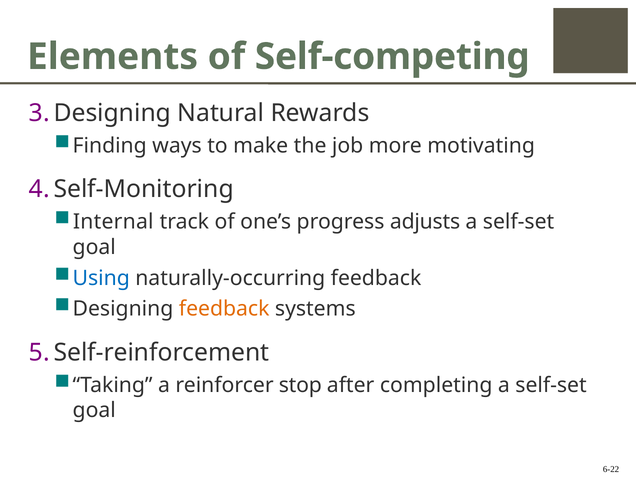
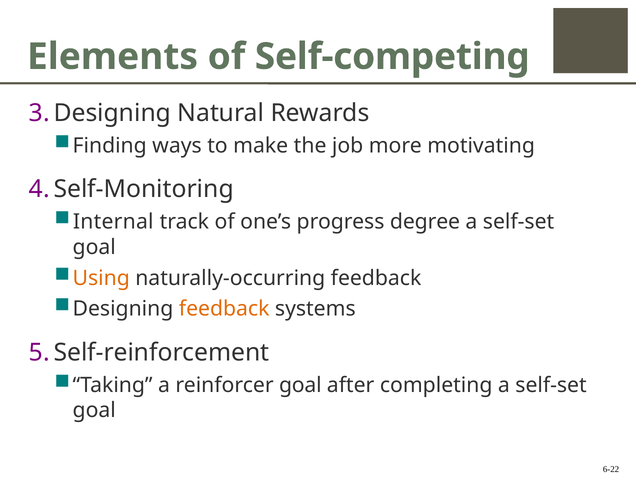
adjusts: adjusts -> degree
Using colour: blue -> orange
reinforcer stop: stop -> goal
